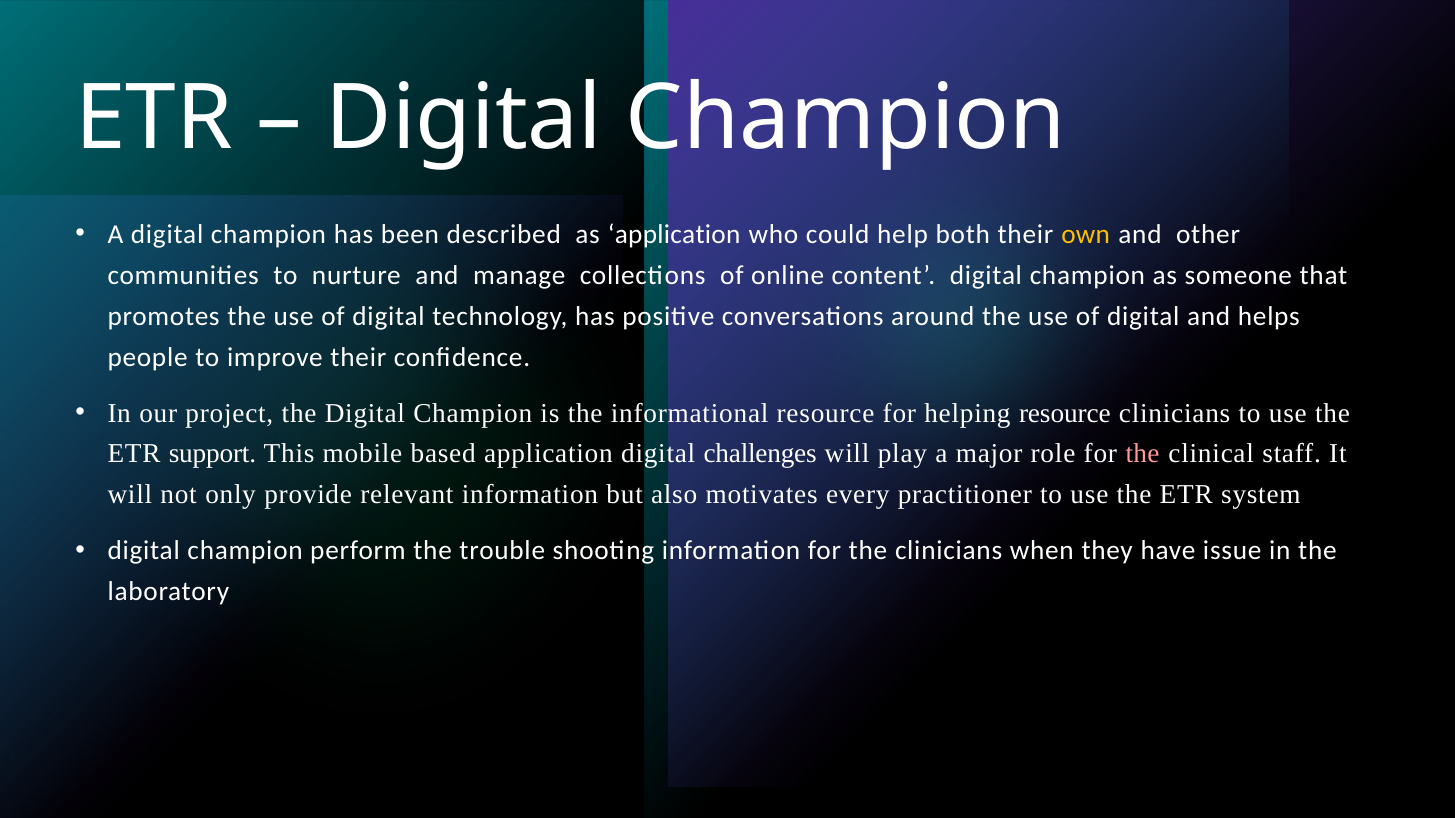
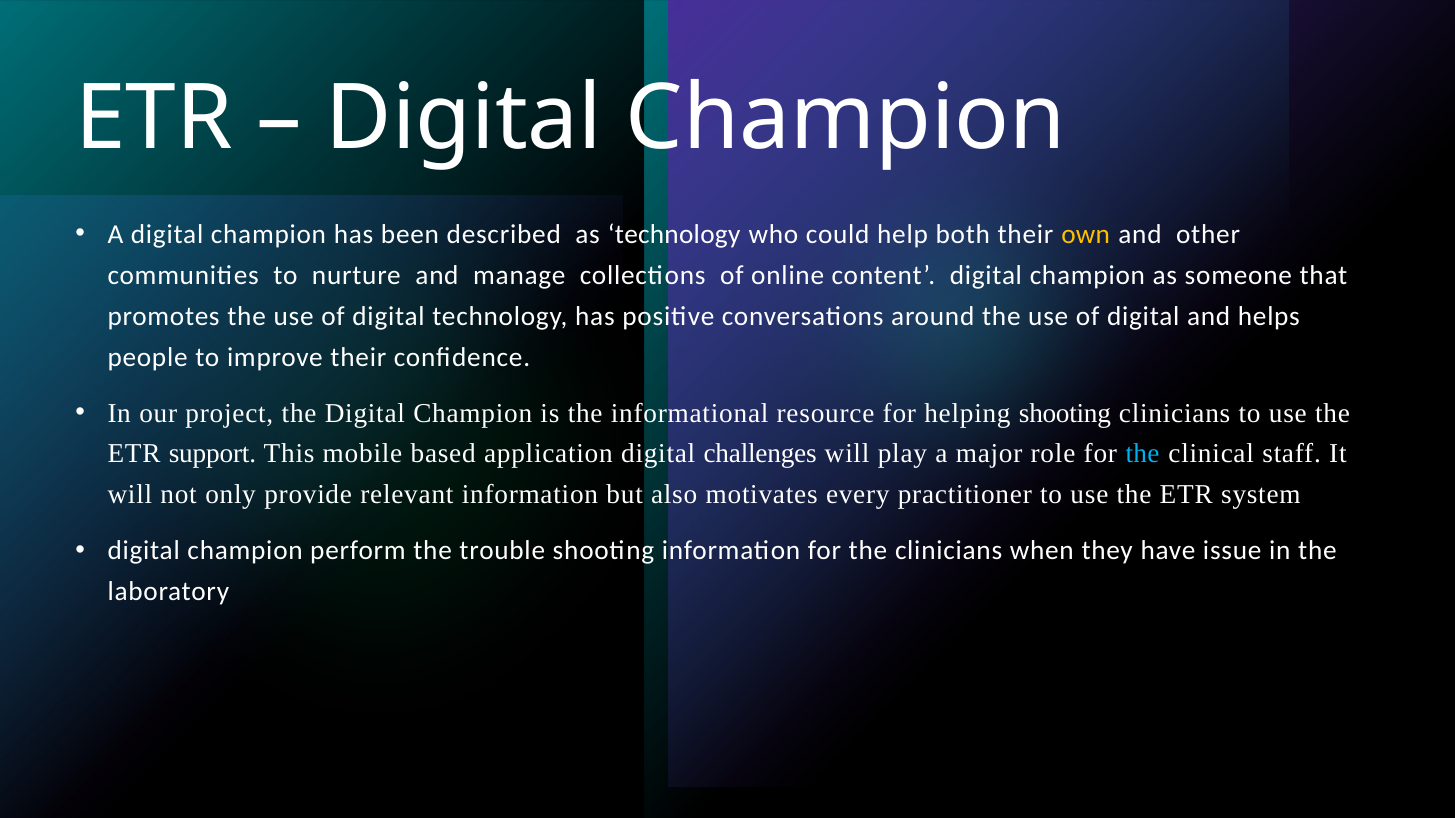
as application: application -> technology
helping resource: resource -> shooting
the at (1143, 454) colour: pink -> light blue
